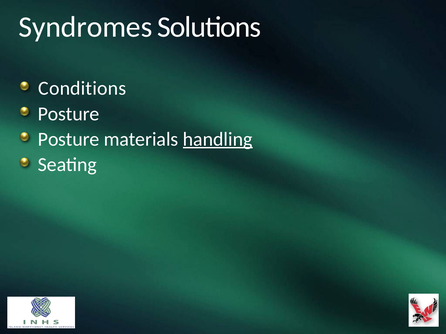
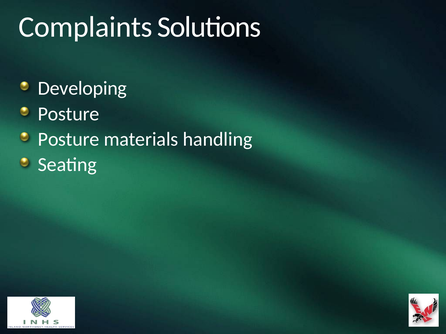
Syndromes: Syndromes -> Complaints
Conditions: Conditions -> Developing
handling underline: present -> none
